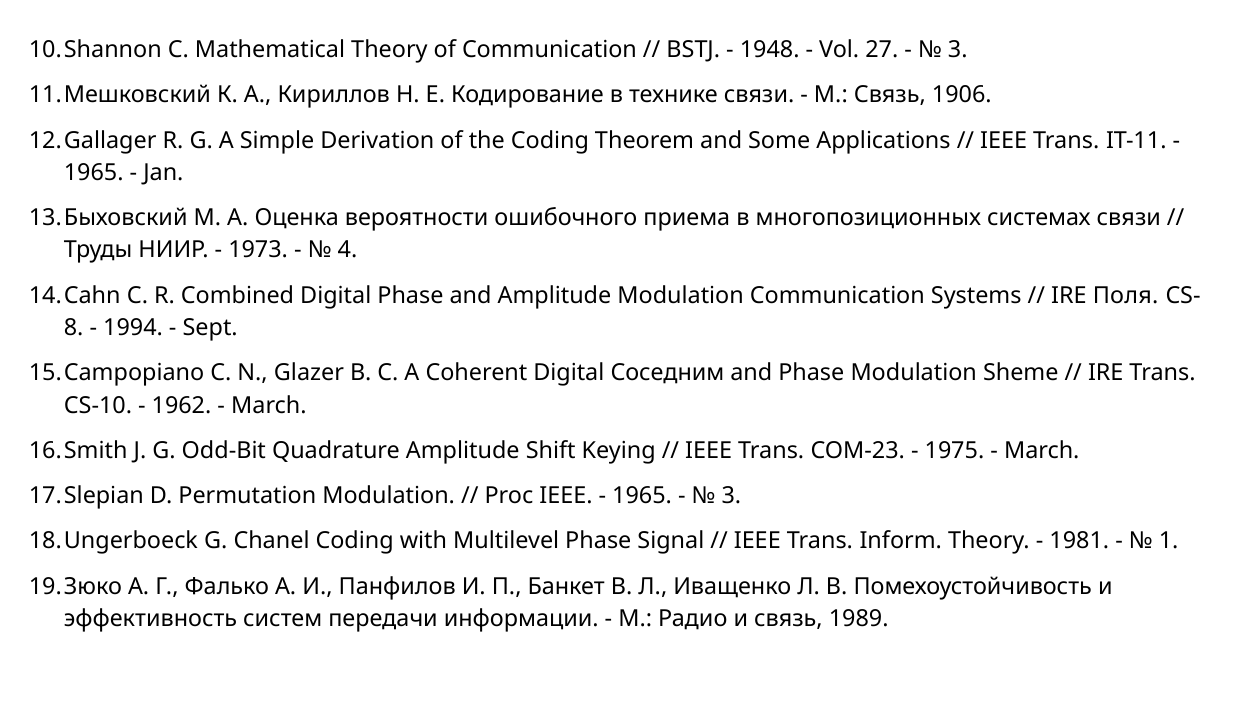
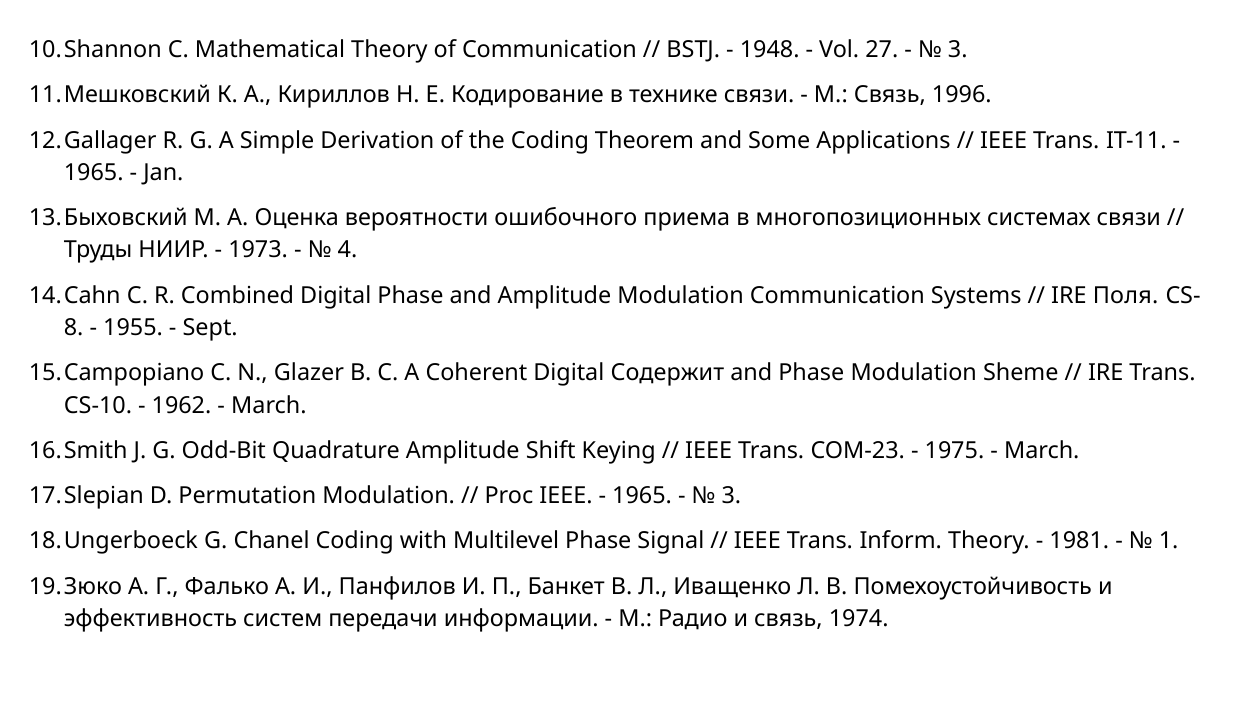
1906: 1906 -> 1996
1994: 1994 -> 1955
Соседним: Соседним -> Содержит
1989: 1989 -> 1974
